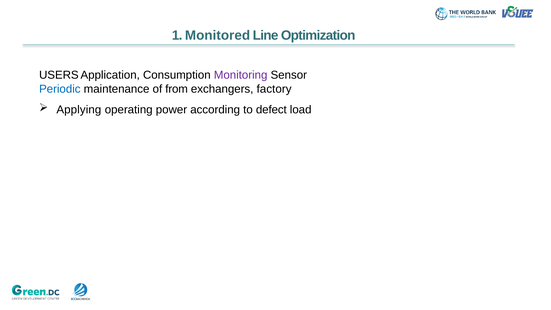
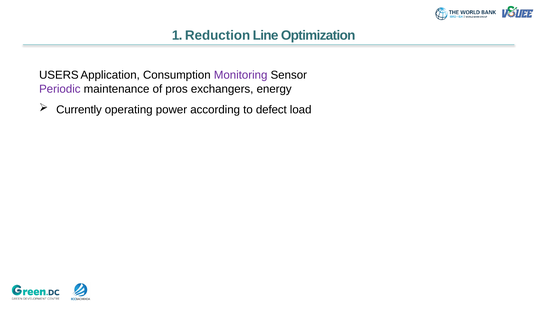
Monitored: Monitored -> Reduction
Periodic colour: blue -> purple
from: from -> pros
factory: factory -> energy
Applying: Applying -> Currently
